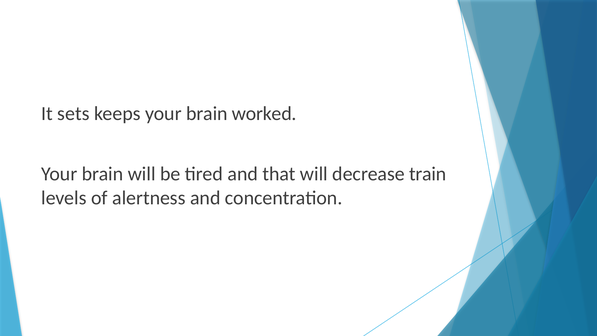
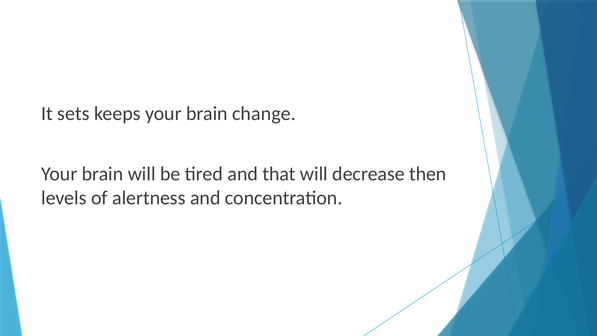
worked: worked -> change
train: train -> then
